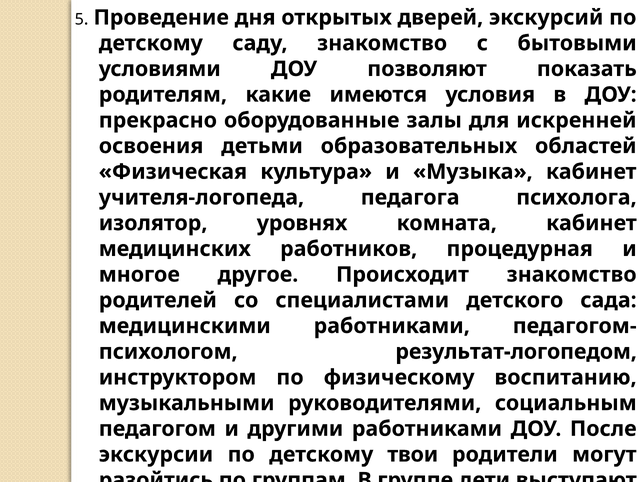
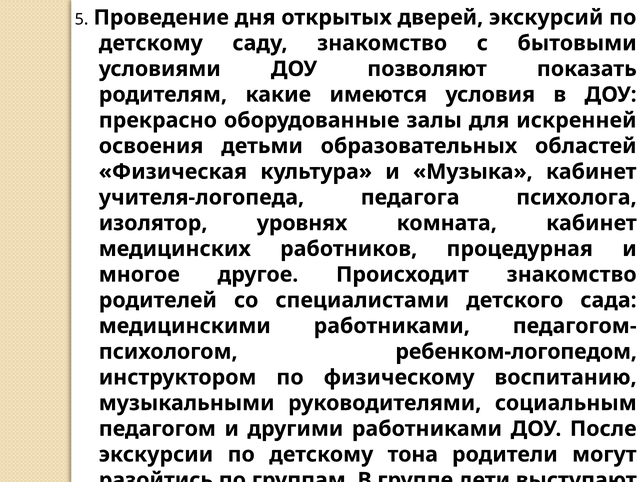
результат-логопедом: результат-логопедом -> ребенком-логопедом
твои: твои -> тона
